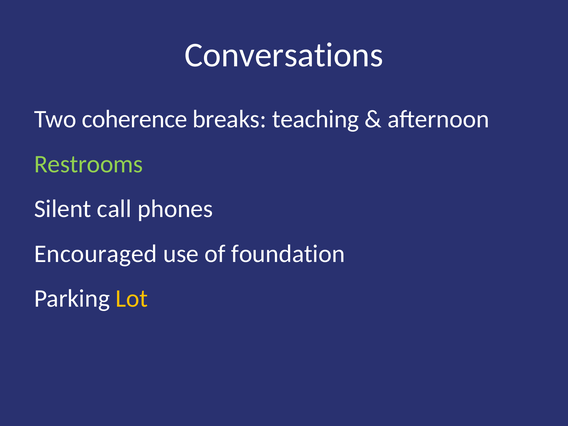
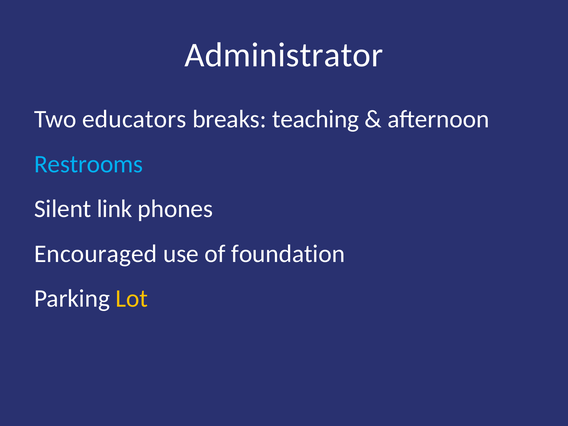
Conversations: Conversations -> Administrator
coherence: coherence -> educators
Restrooms colour: light green -> light blue
call: call -> link
